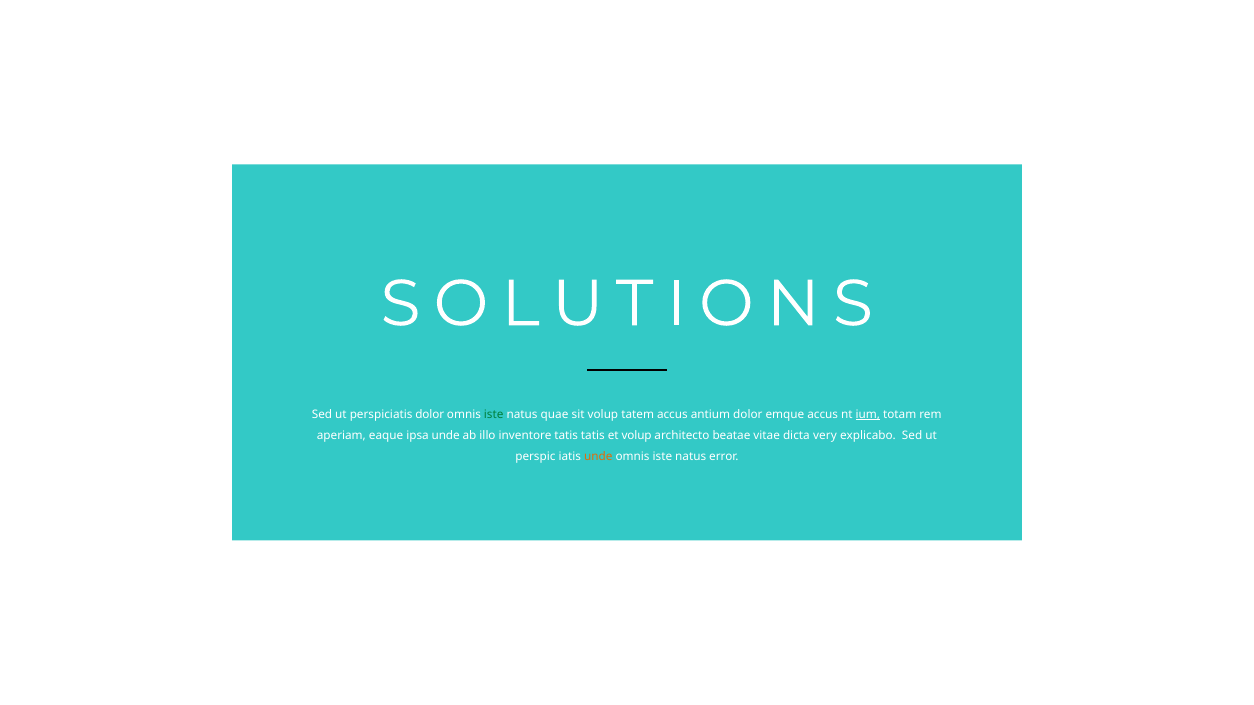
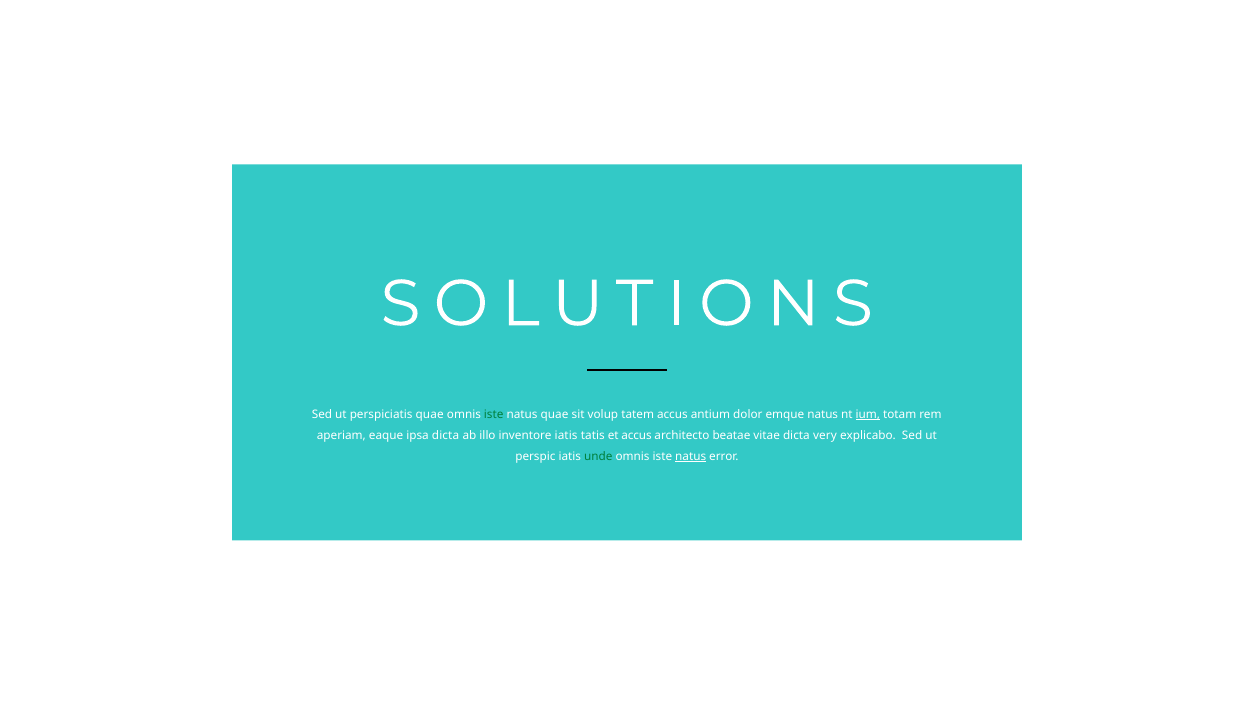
perspiciatis dolor: dolor -> quae
emque accus: accus -> natus
ipsa unde: unde -> dicta
inventore tatis: tatis -> iatis
et volup: volup -> accus
unde at (598, 457) colour: orange -> green
natus at (691, 457) underline: none -> present
